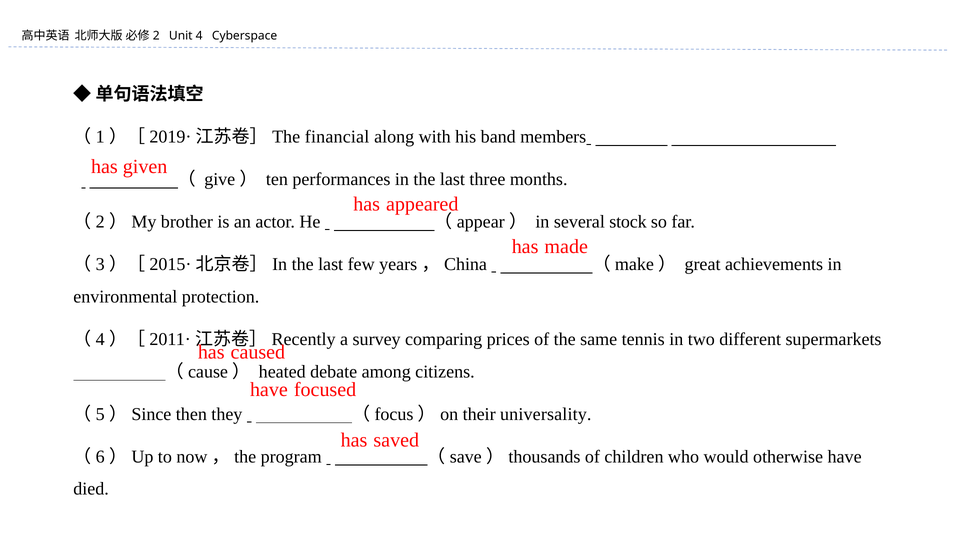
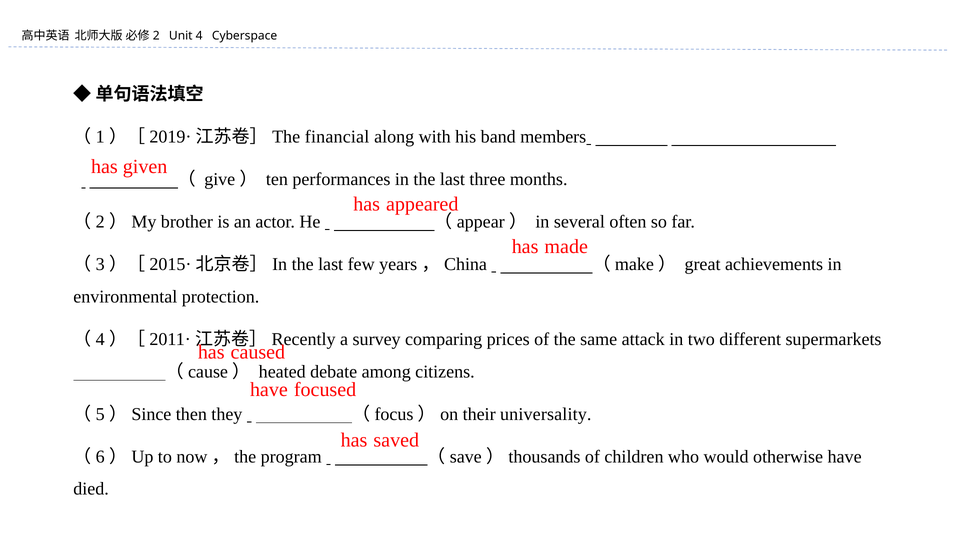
stock: stock -> often
tennis: tennis -> attack
